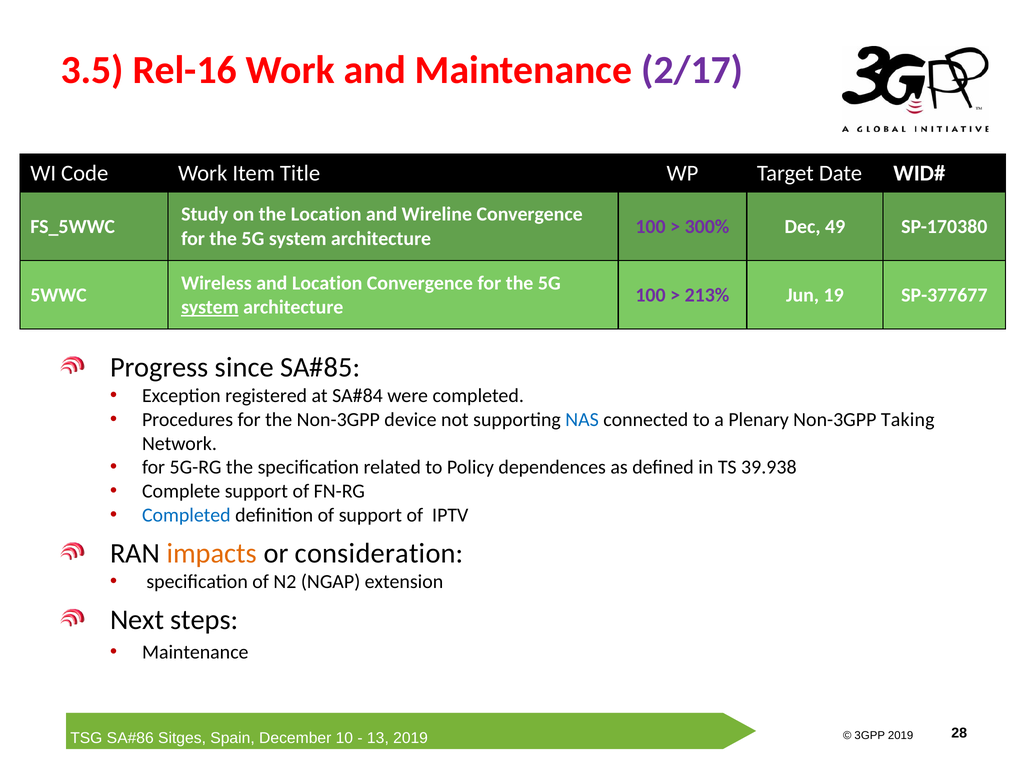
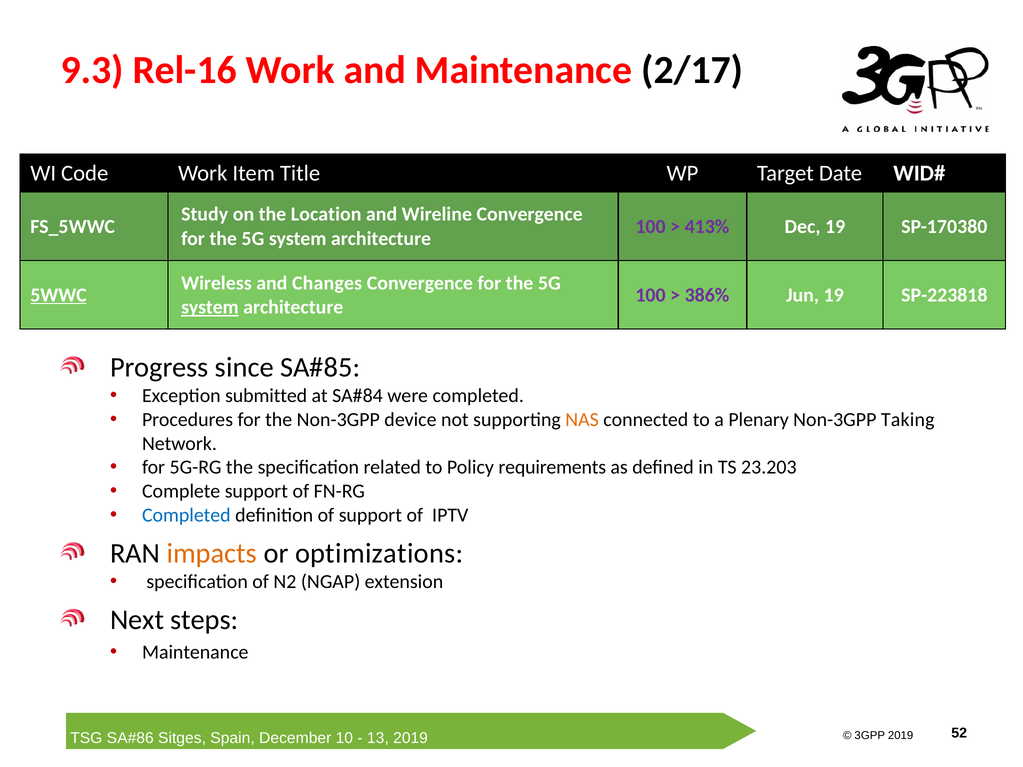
3.5: 3.5 -> 9.3
2/17 colour: purple -> black
300%: 300% -> 413%
Dec 49: 49 -> 19
and Location: Location -> Changes
5WWC underline: none -> present
213%: 213% -> 386%
SP-377677: SP-377677 -> SP-223818
registered: registered -> submitted
NAS colour: blue -> orange
dependences: dependences -> requirements
39.938: 39.938 -> 23.203
consideration: consideration -> optimizations
28: 28 -> 52
